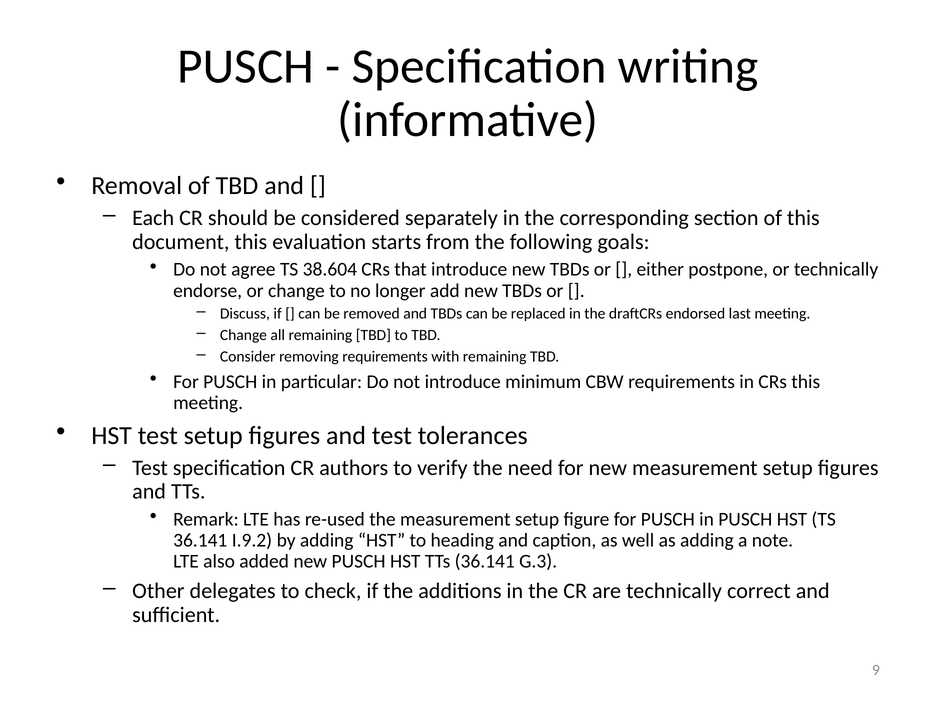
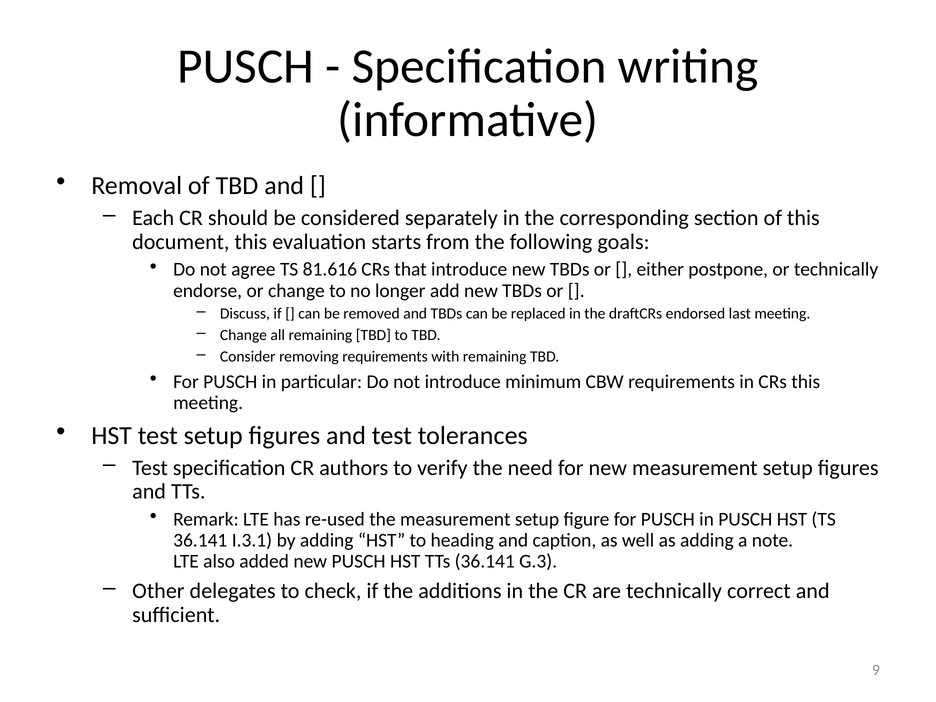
38.604: 38.604 -> 81.616
I.9.2: I.9.2 -> I.3.1
